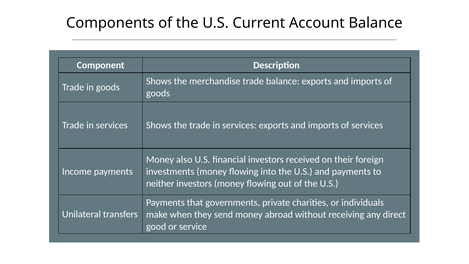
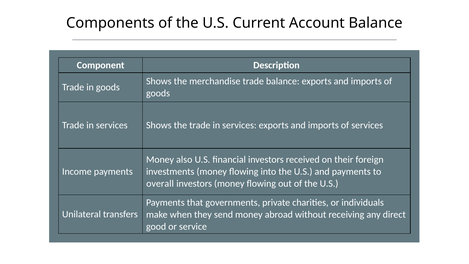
neither: neither -> overall
